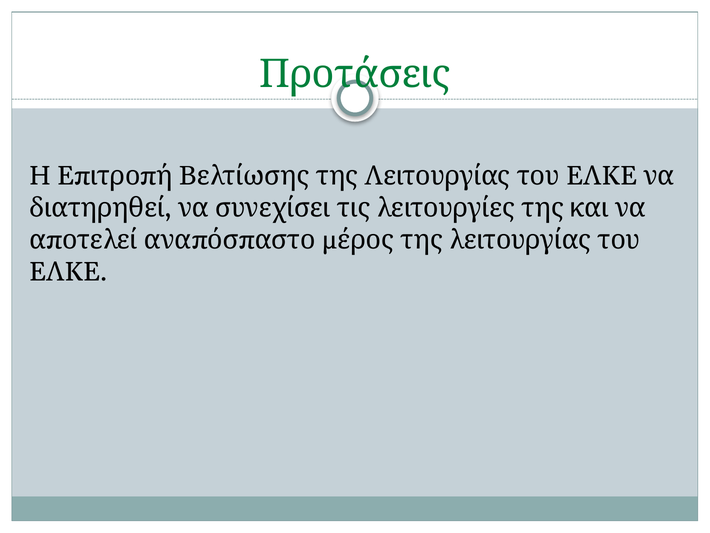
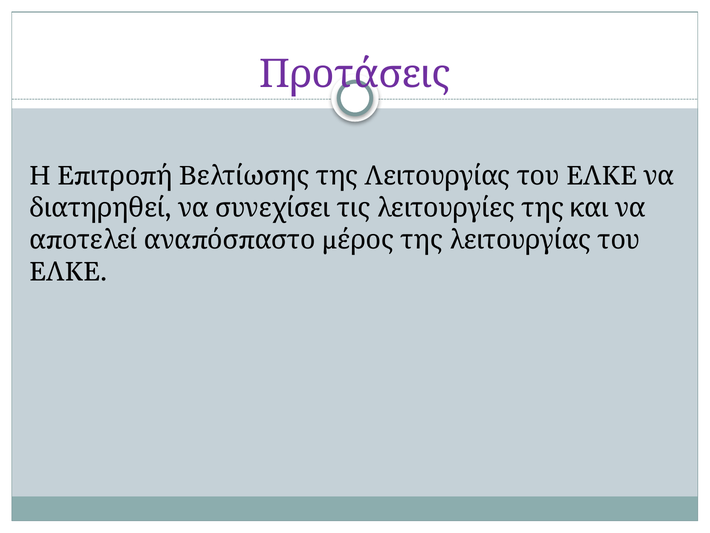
Προτάσεις colour: green -> purple
